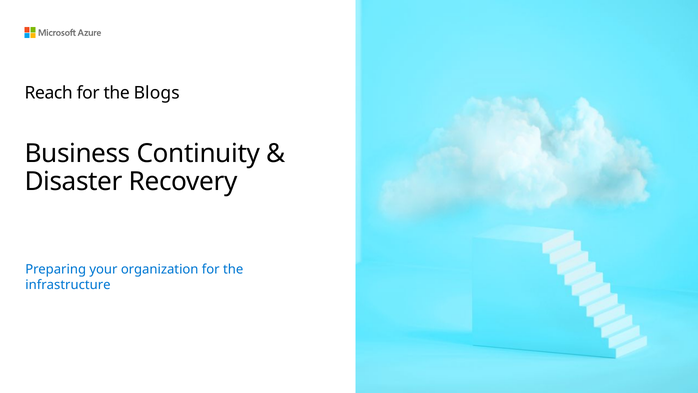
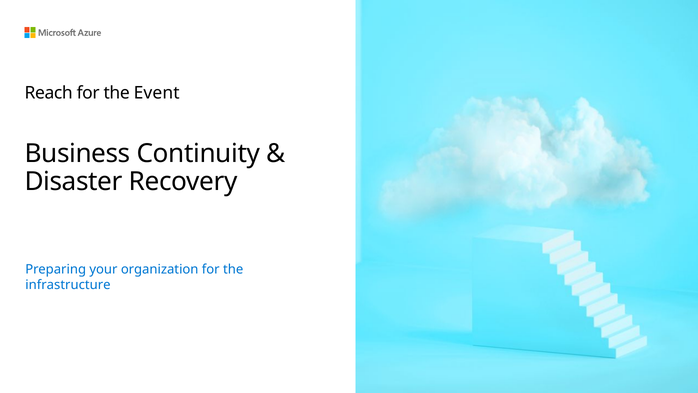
Blogs: Blogs -> Event
